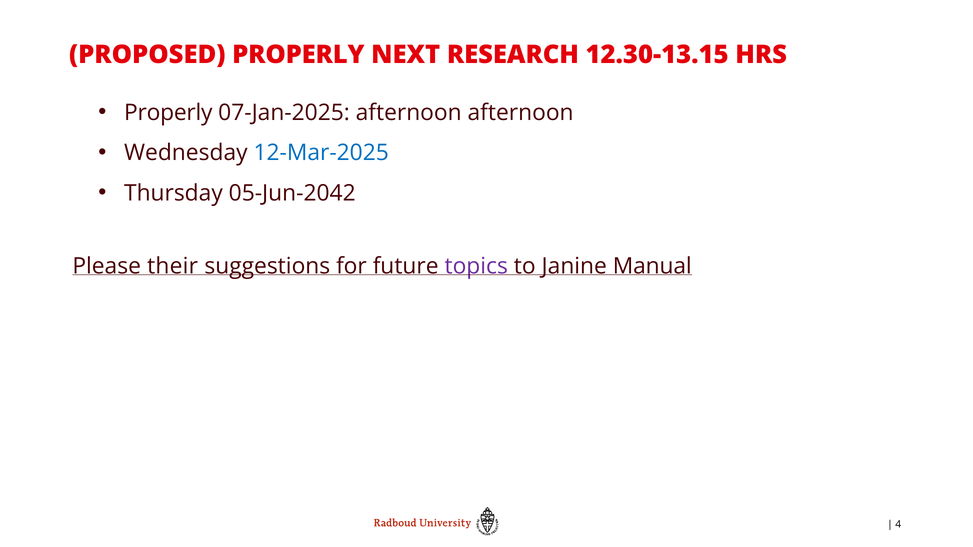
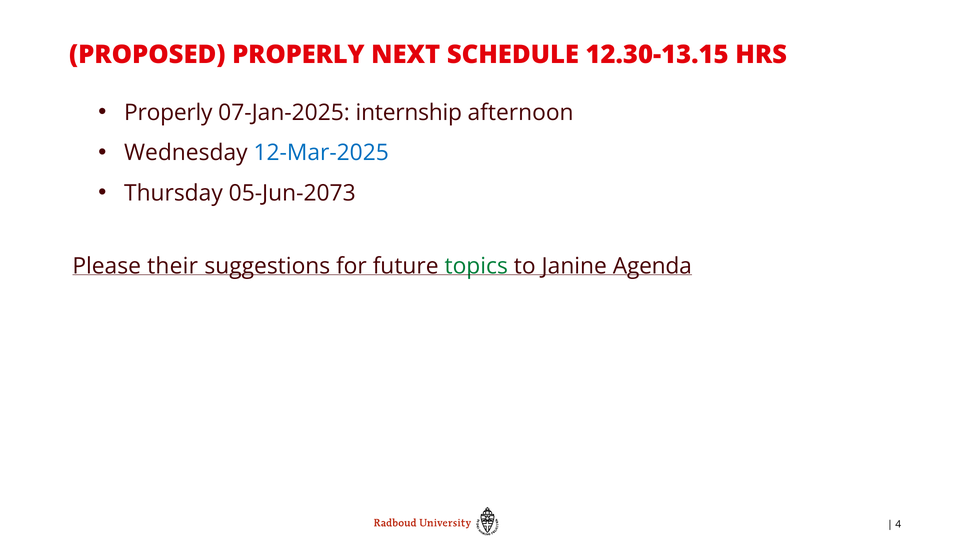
RESEARCH: RESEARCH -> SCHEDULE
07-Jan-2025 afternoon: afternoon -> internship
05-Jun-2042: 05-Jun-2042 -> 05-Jun-2073
topics colour: purple -> green
Manual: Manual -> Agenda
